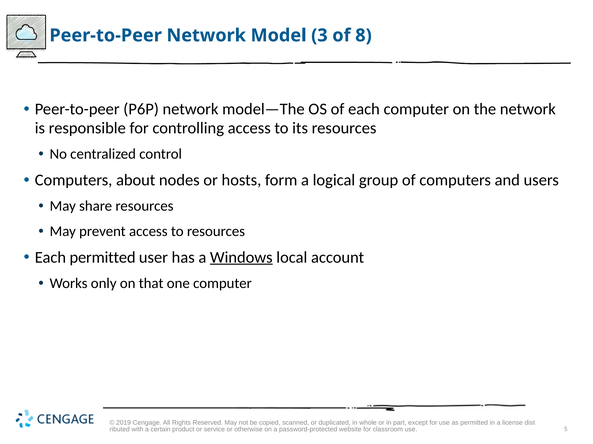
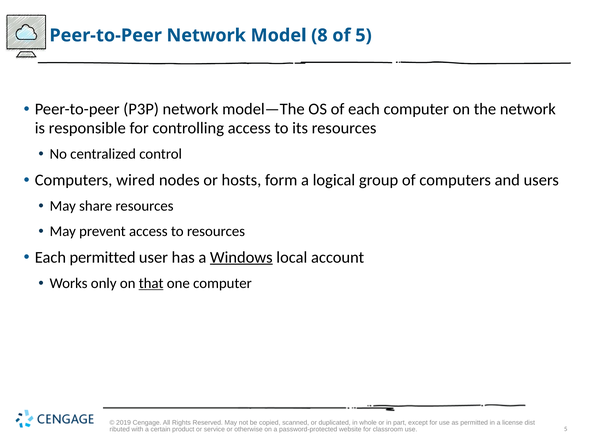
3: 3 -> 8
of 8: 8 -> 5
6: 6 -> 3
about: about -> wired
that underline: none -> present
